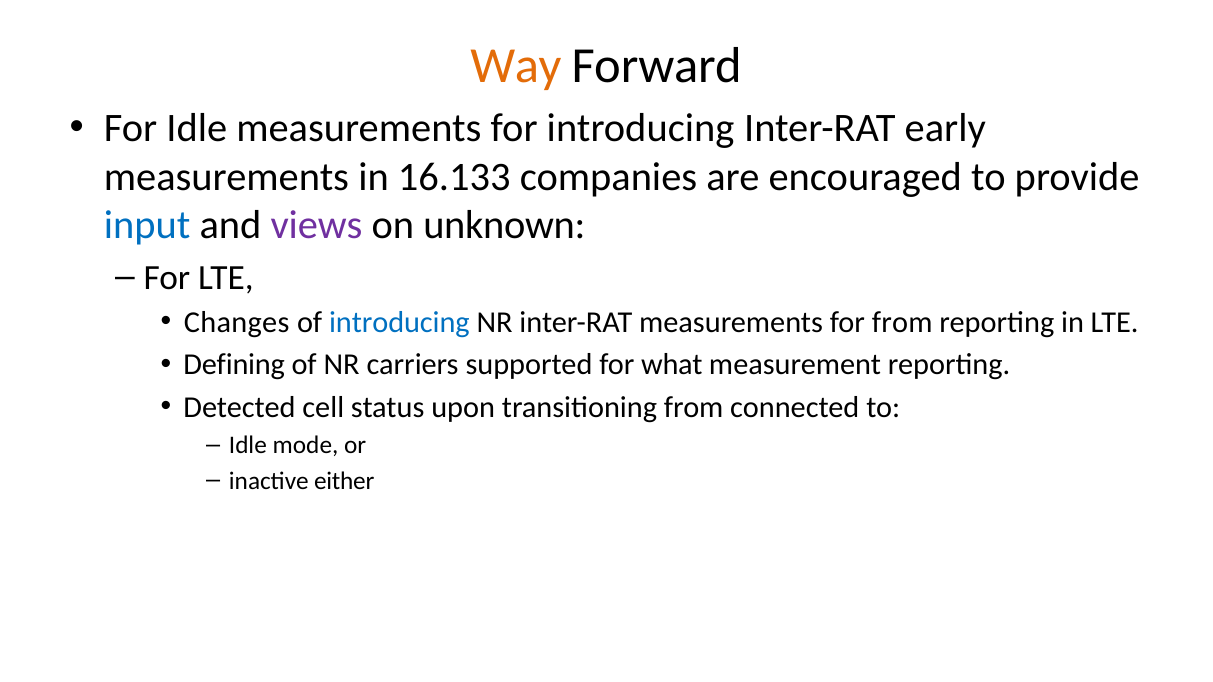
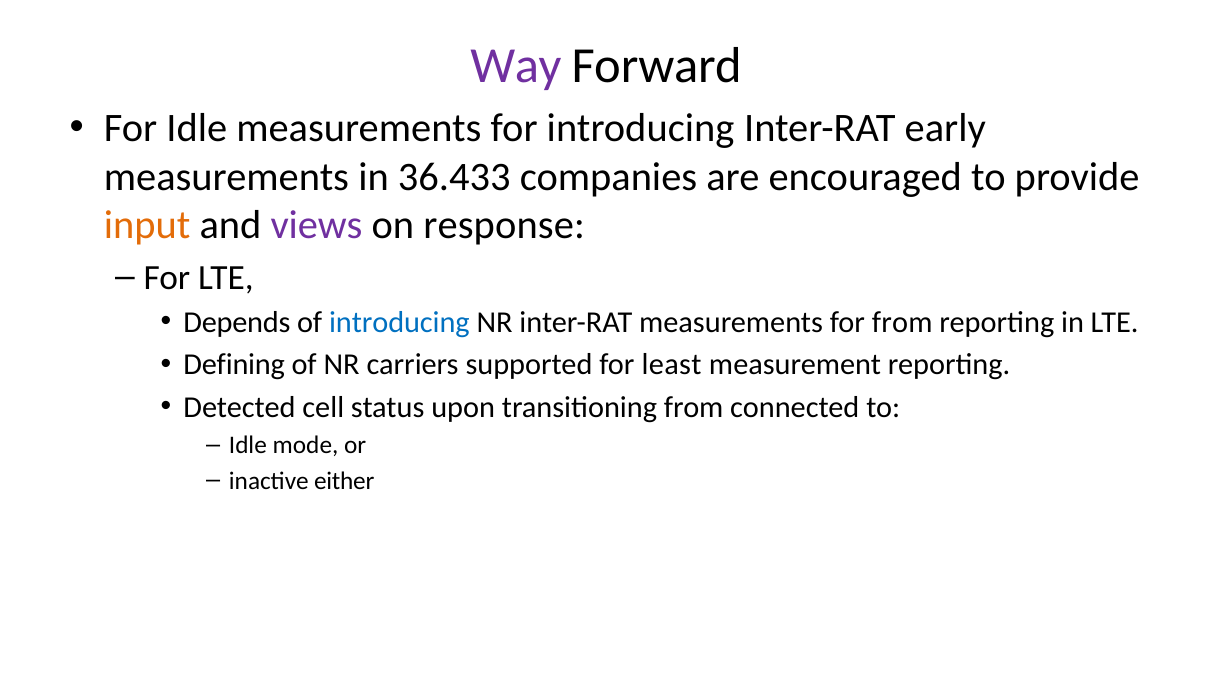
Way colour: orange -> purple
16.133: 16.133 -> 36.433
input colour: blue -> orange
unknown: unknown -> response
Changes: Changes -> Depends
what: what -> least
